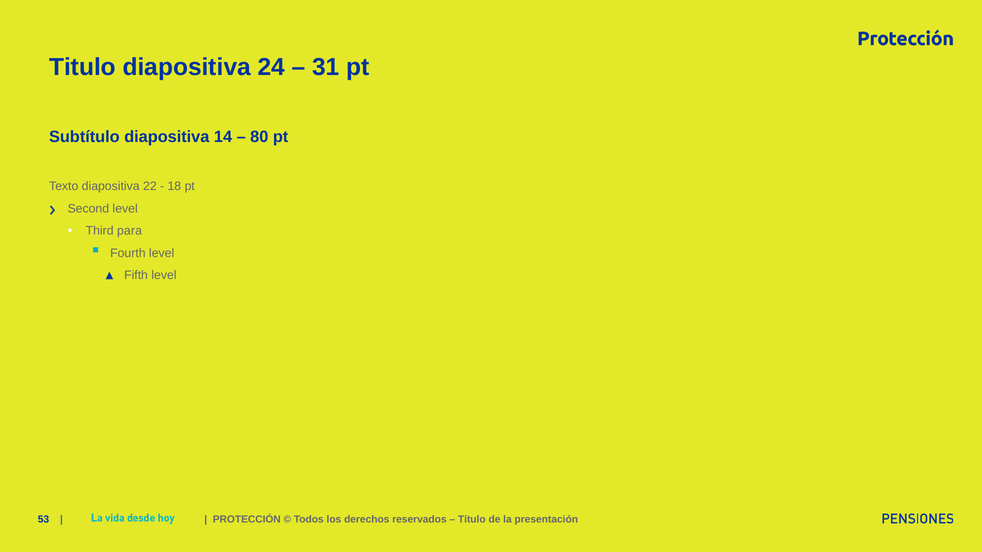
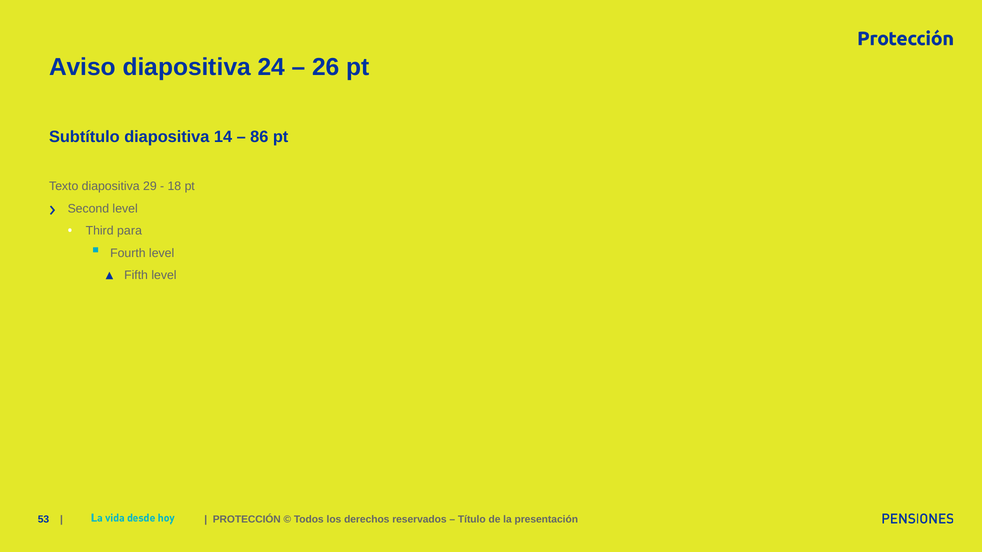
Titulo: Titulo -> Aviso
31: 31 -> 26
80: 80 -> 86
22: 22 -> 29
